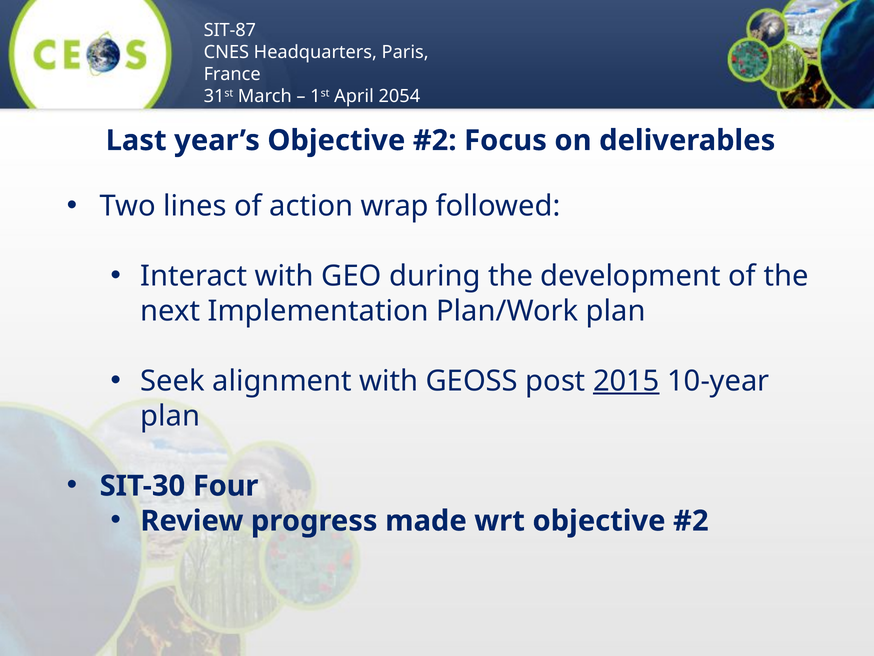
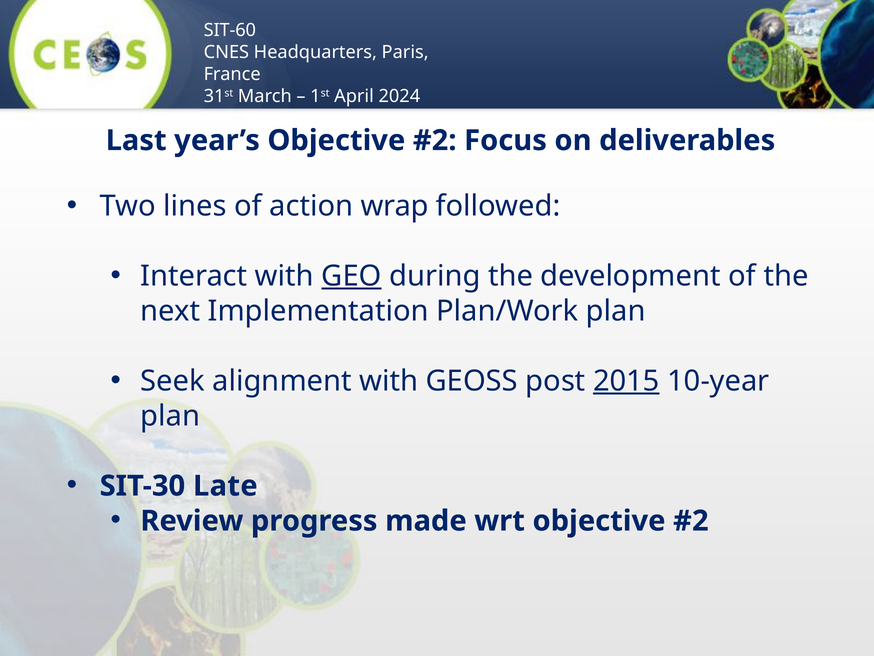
SIT-87: SIT-87 -> SIT-60
2054: 2054 -> 2024
GEO underline: none -> present
Four: Four -> Late
